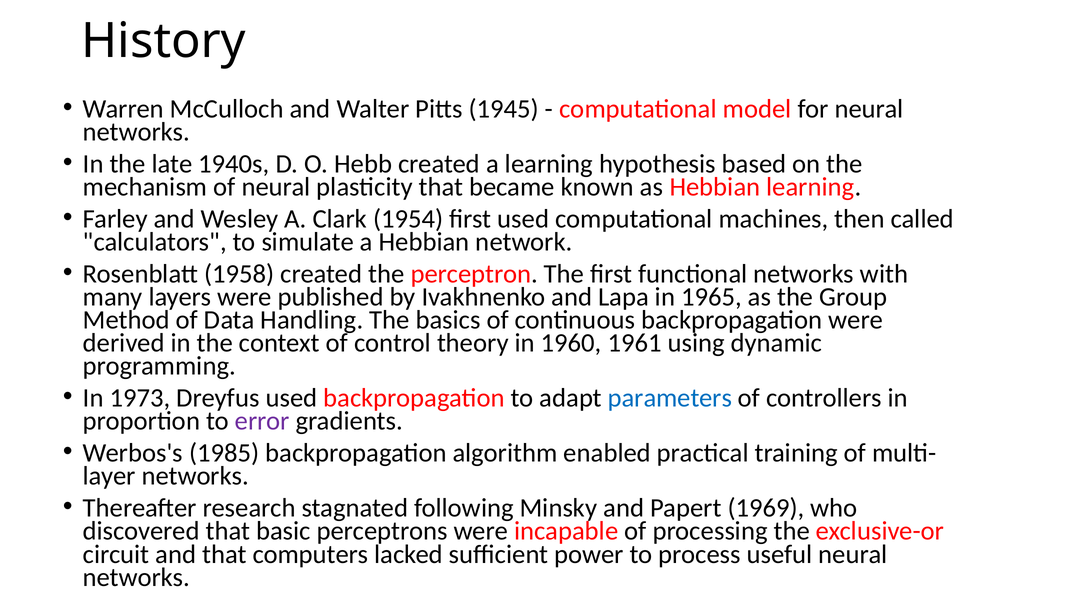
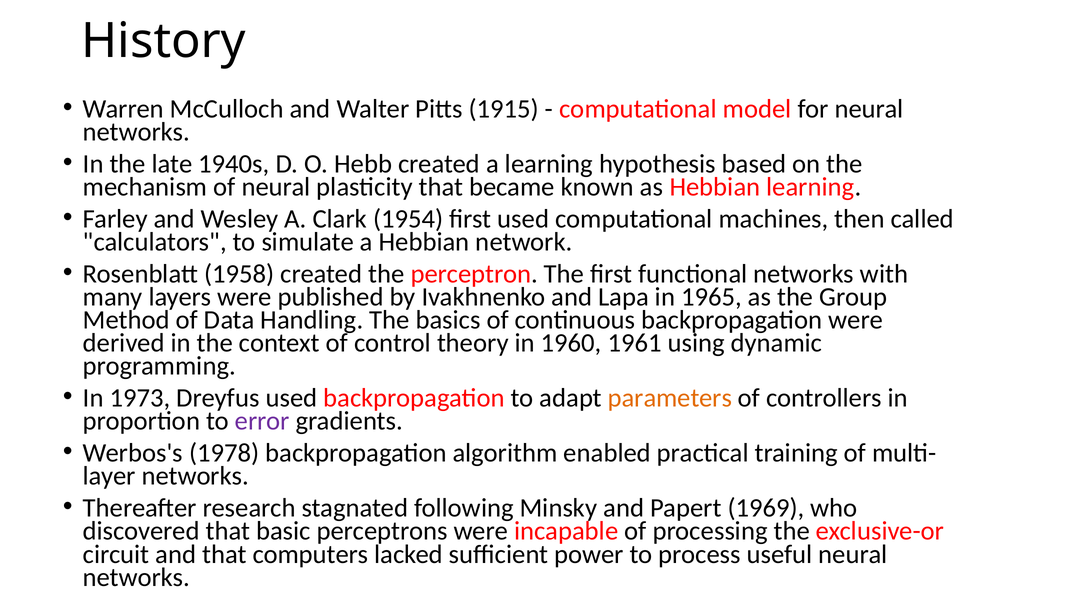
1945: 1945 -> 1915
parameters colour: blue -> orange
1985: 1985 -> 1978
